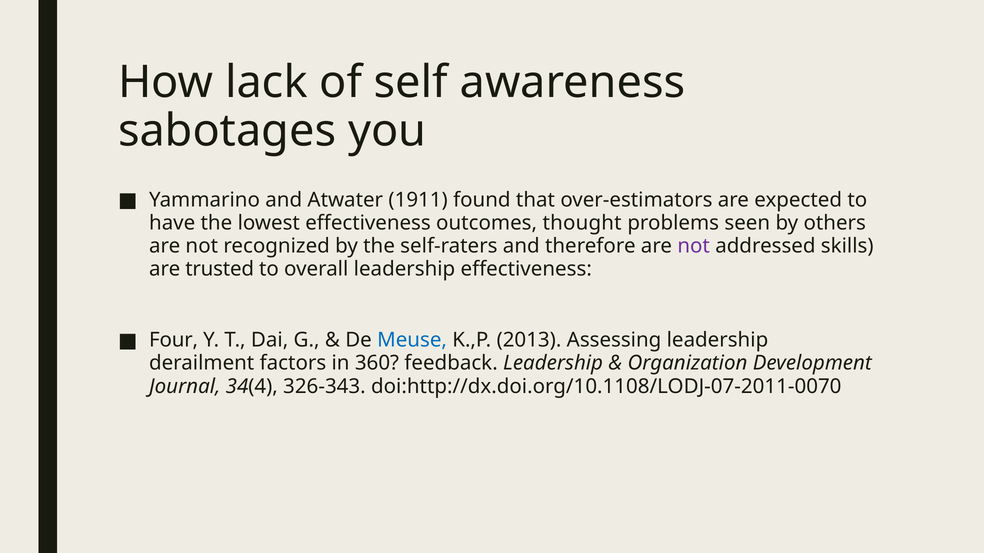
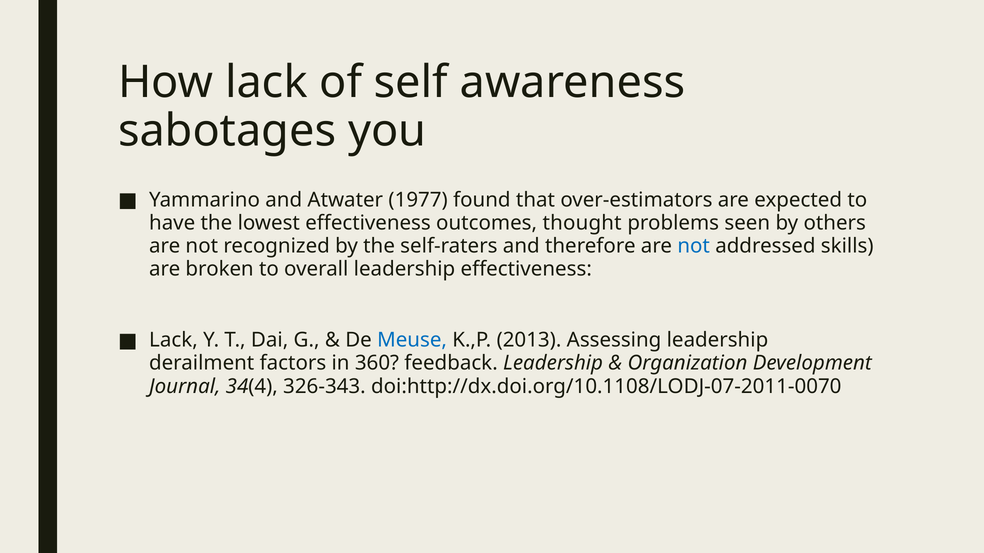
1911: 1911 -> 1977
not at (694, 246) colour: purple -> blue
trusted: trusted -> broken
Four at (174, 340): Four -> Lack
